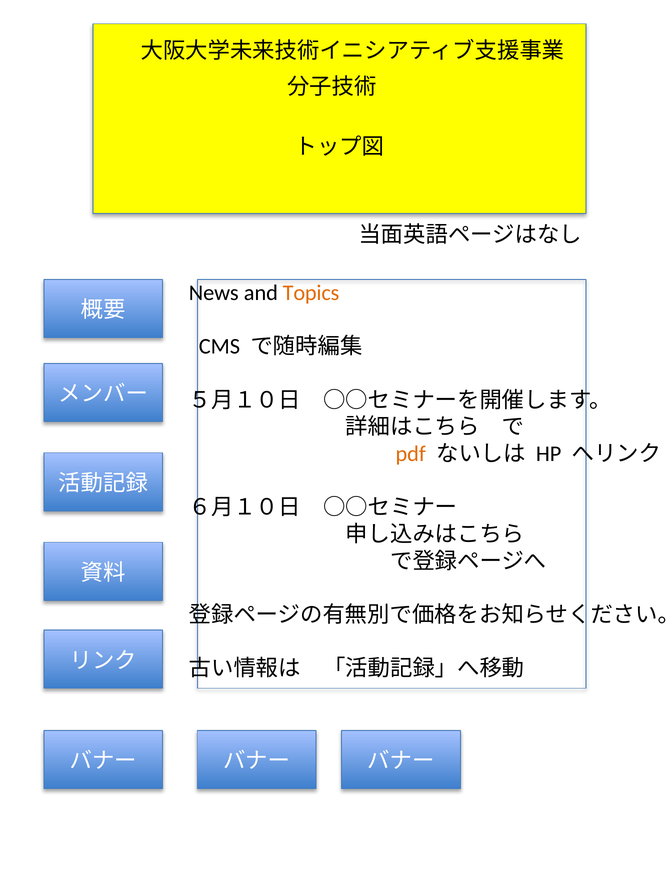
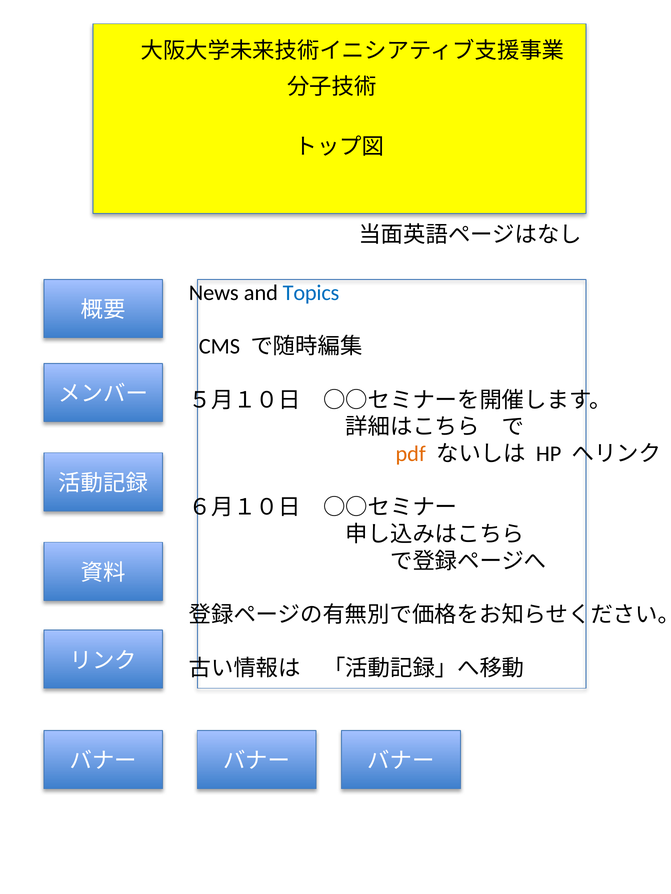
Topics colour: orange -> blue
